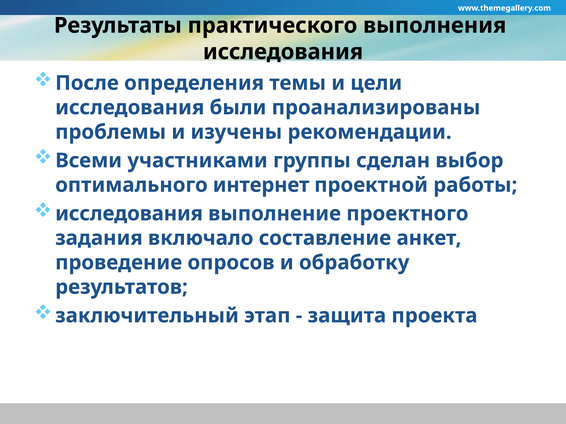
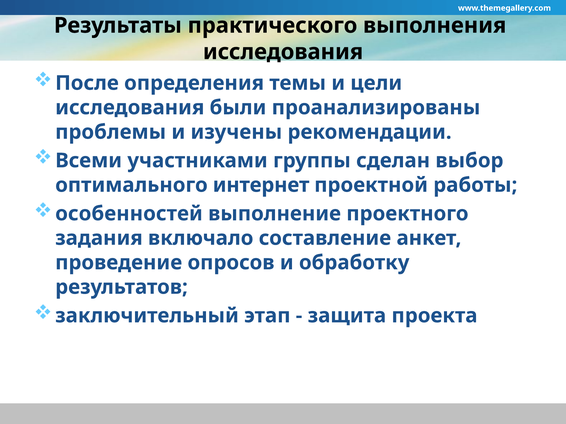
исследования at (129, 214): исследования -> особенностей
